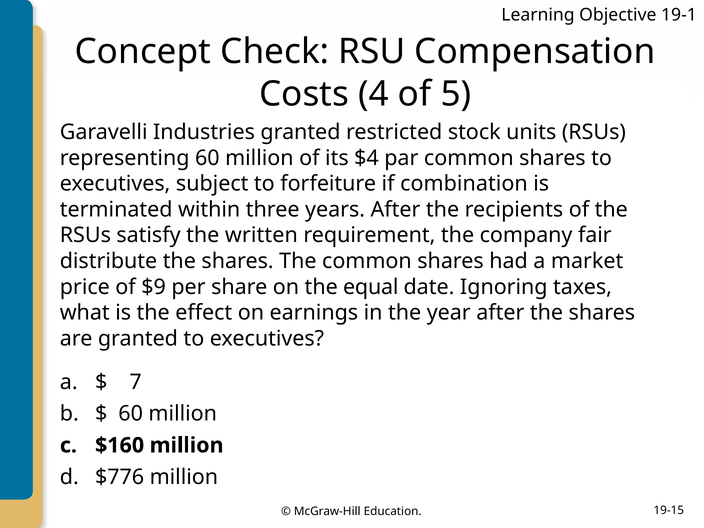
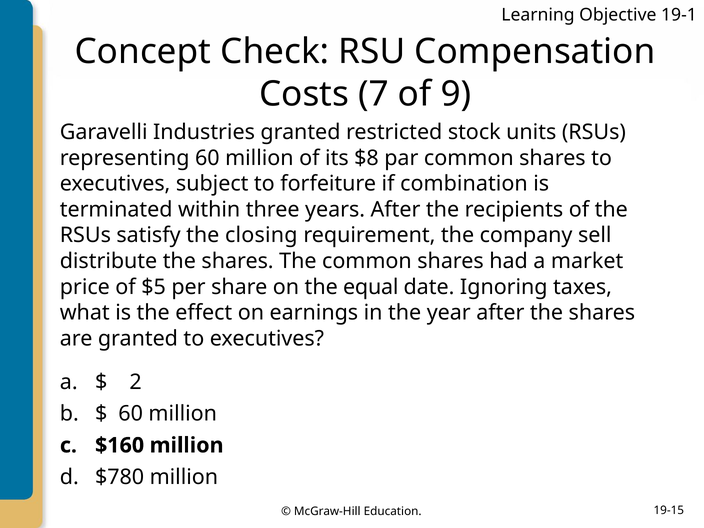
4: 4 -> 7
5: 5 -> 9
$4: $4 -> $8
written: written -> closing
fair: fair -> sell
$9: $9 -> $5
7: 7 -> 2
$776: $776 -> $780
